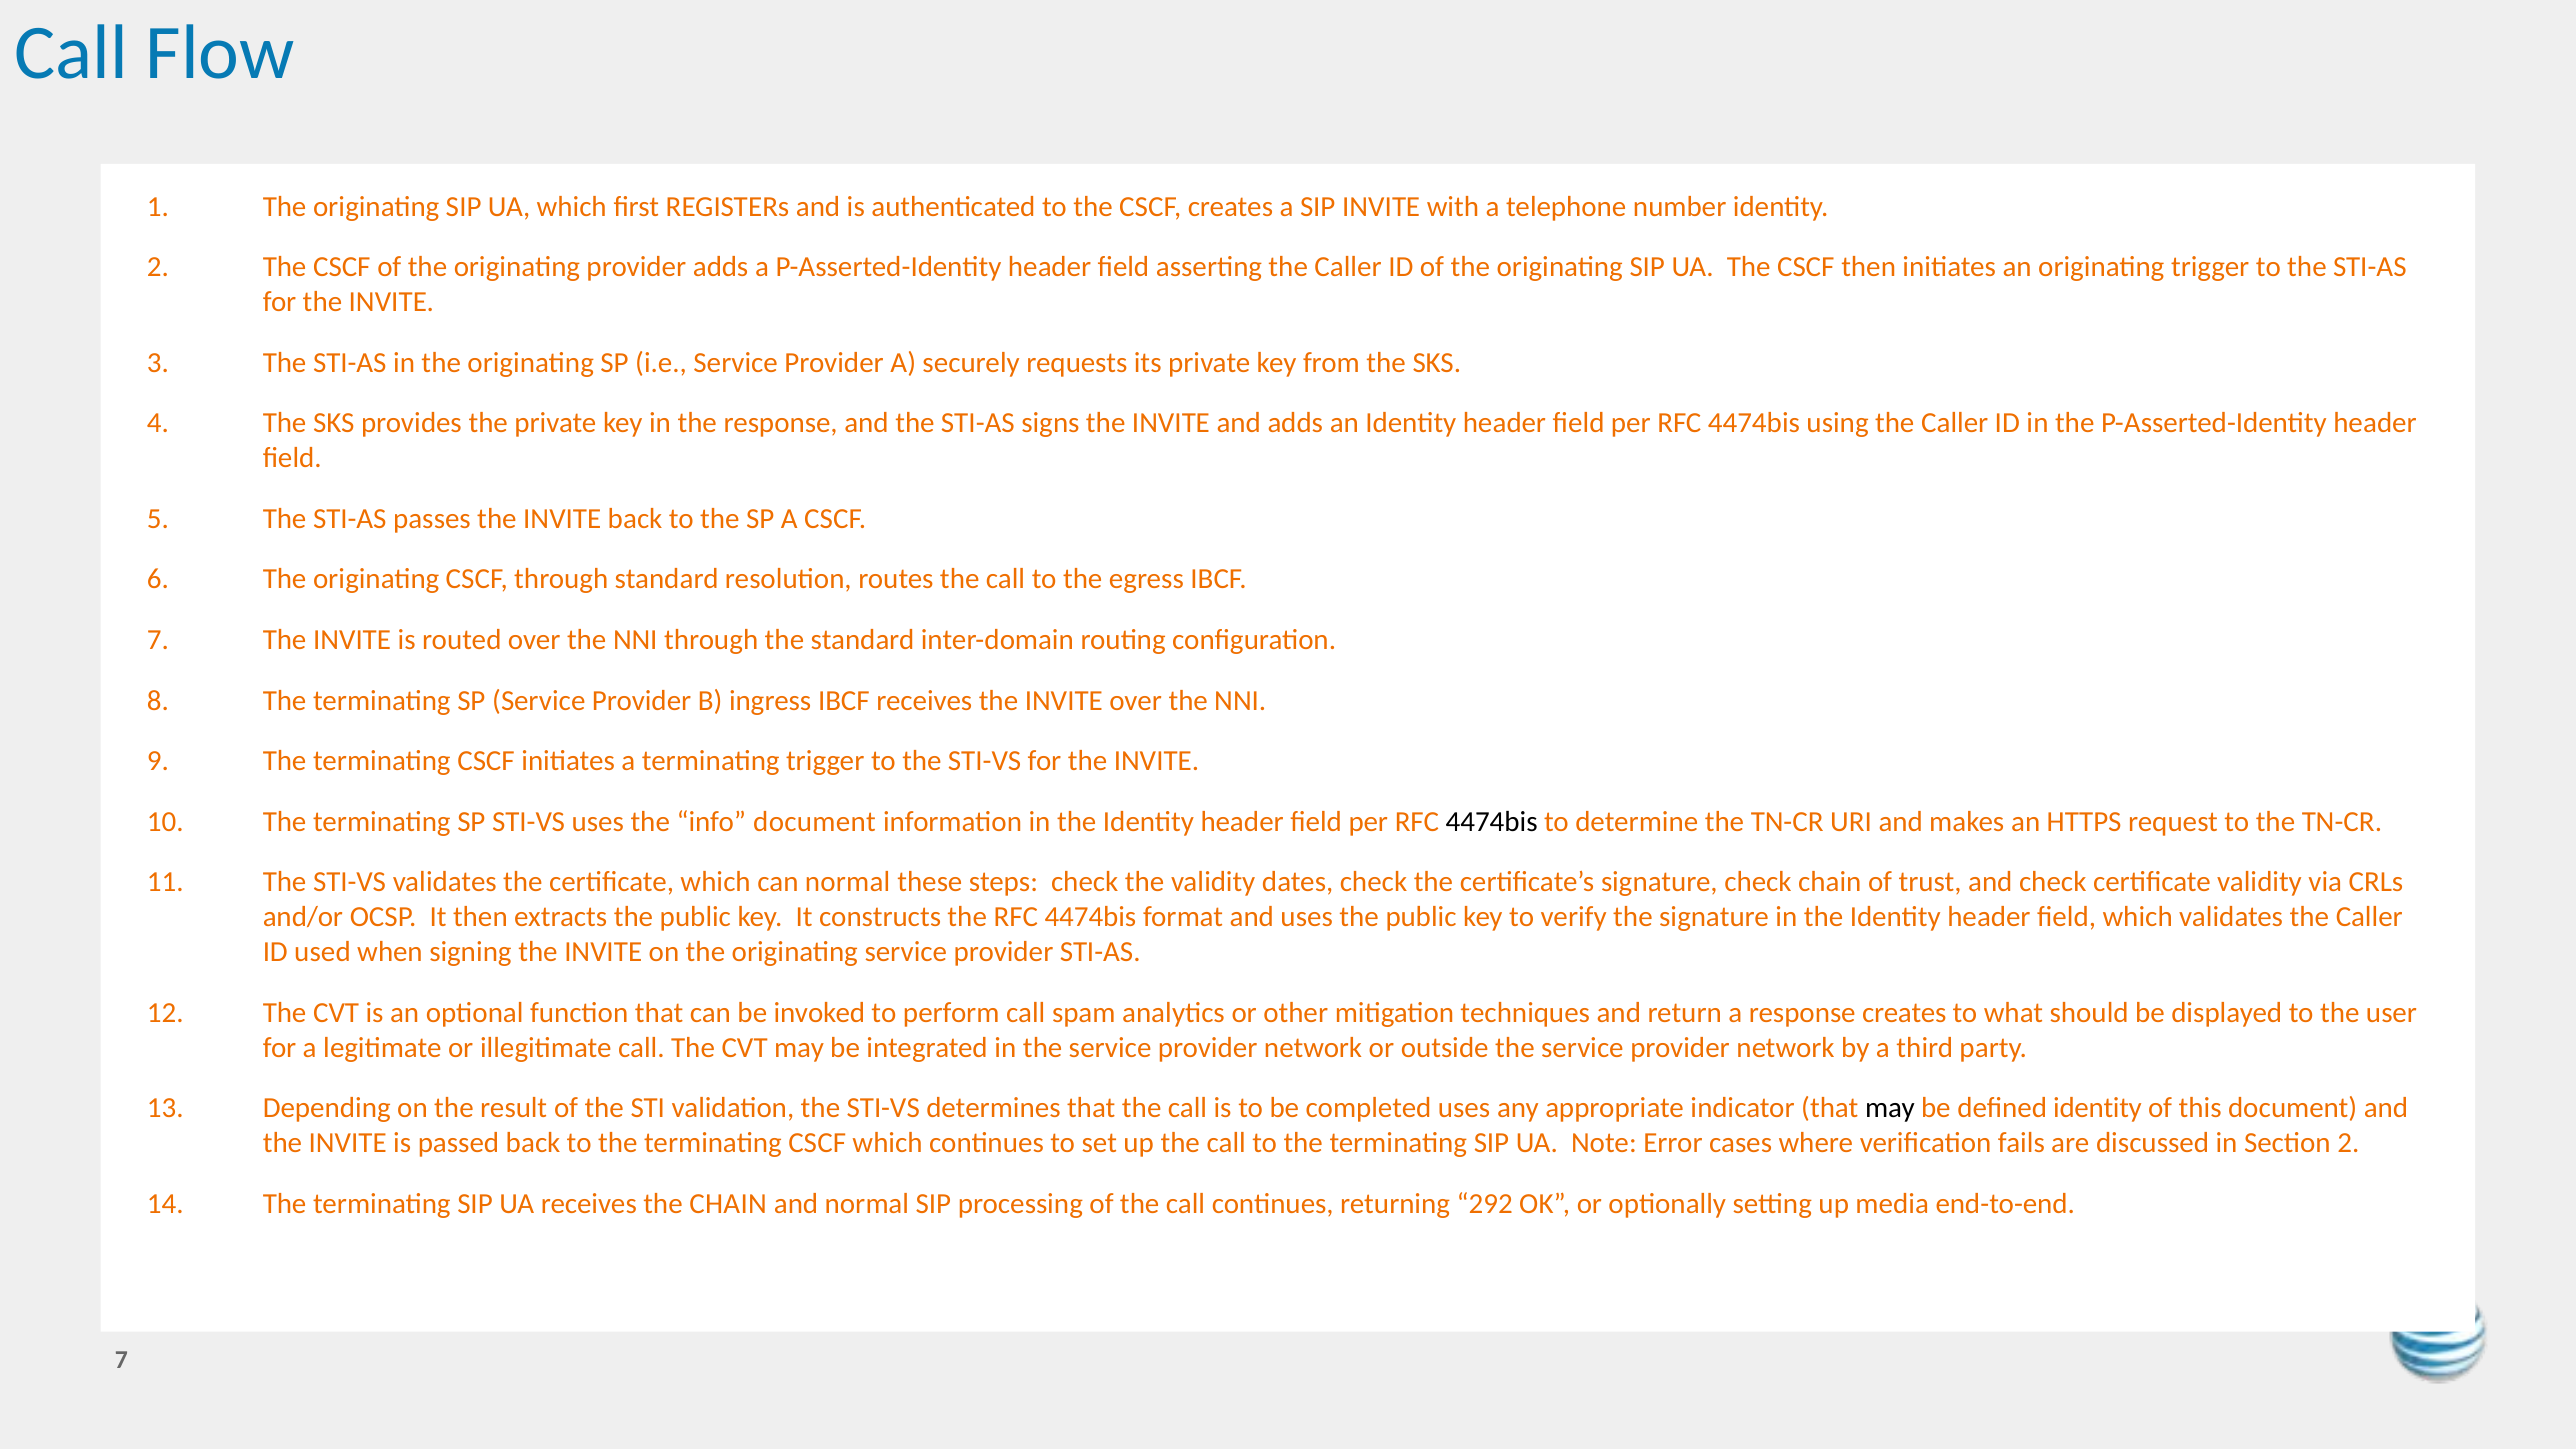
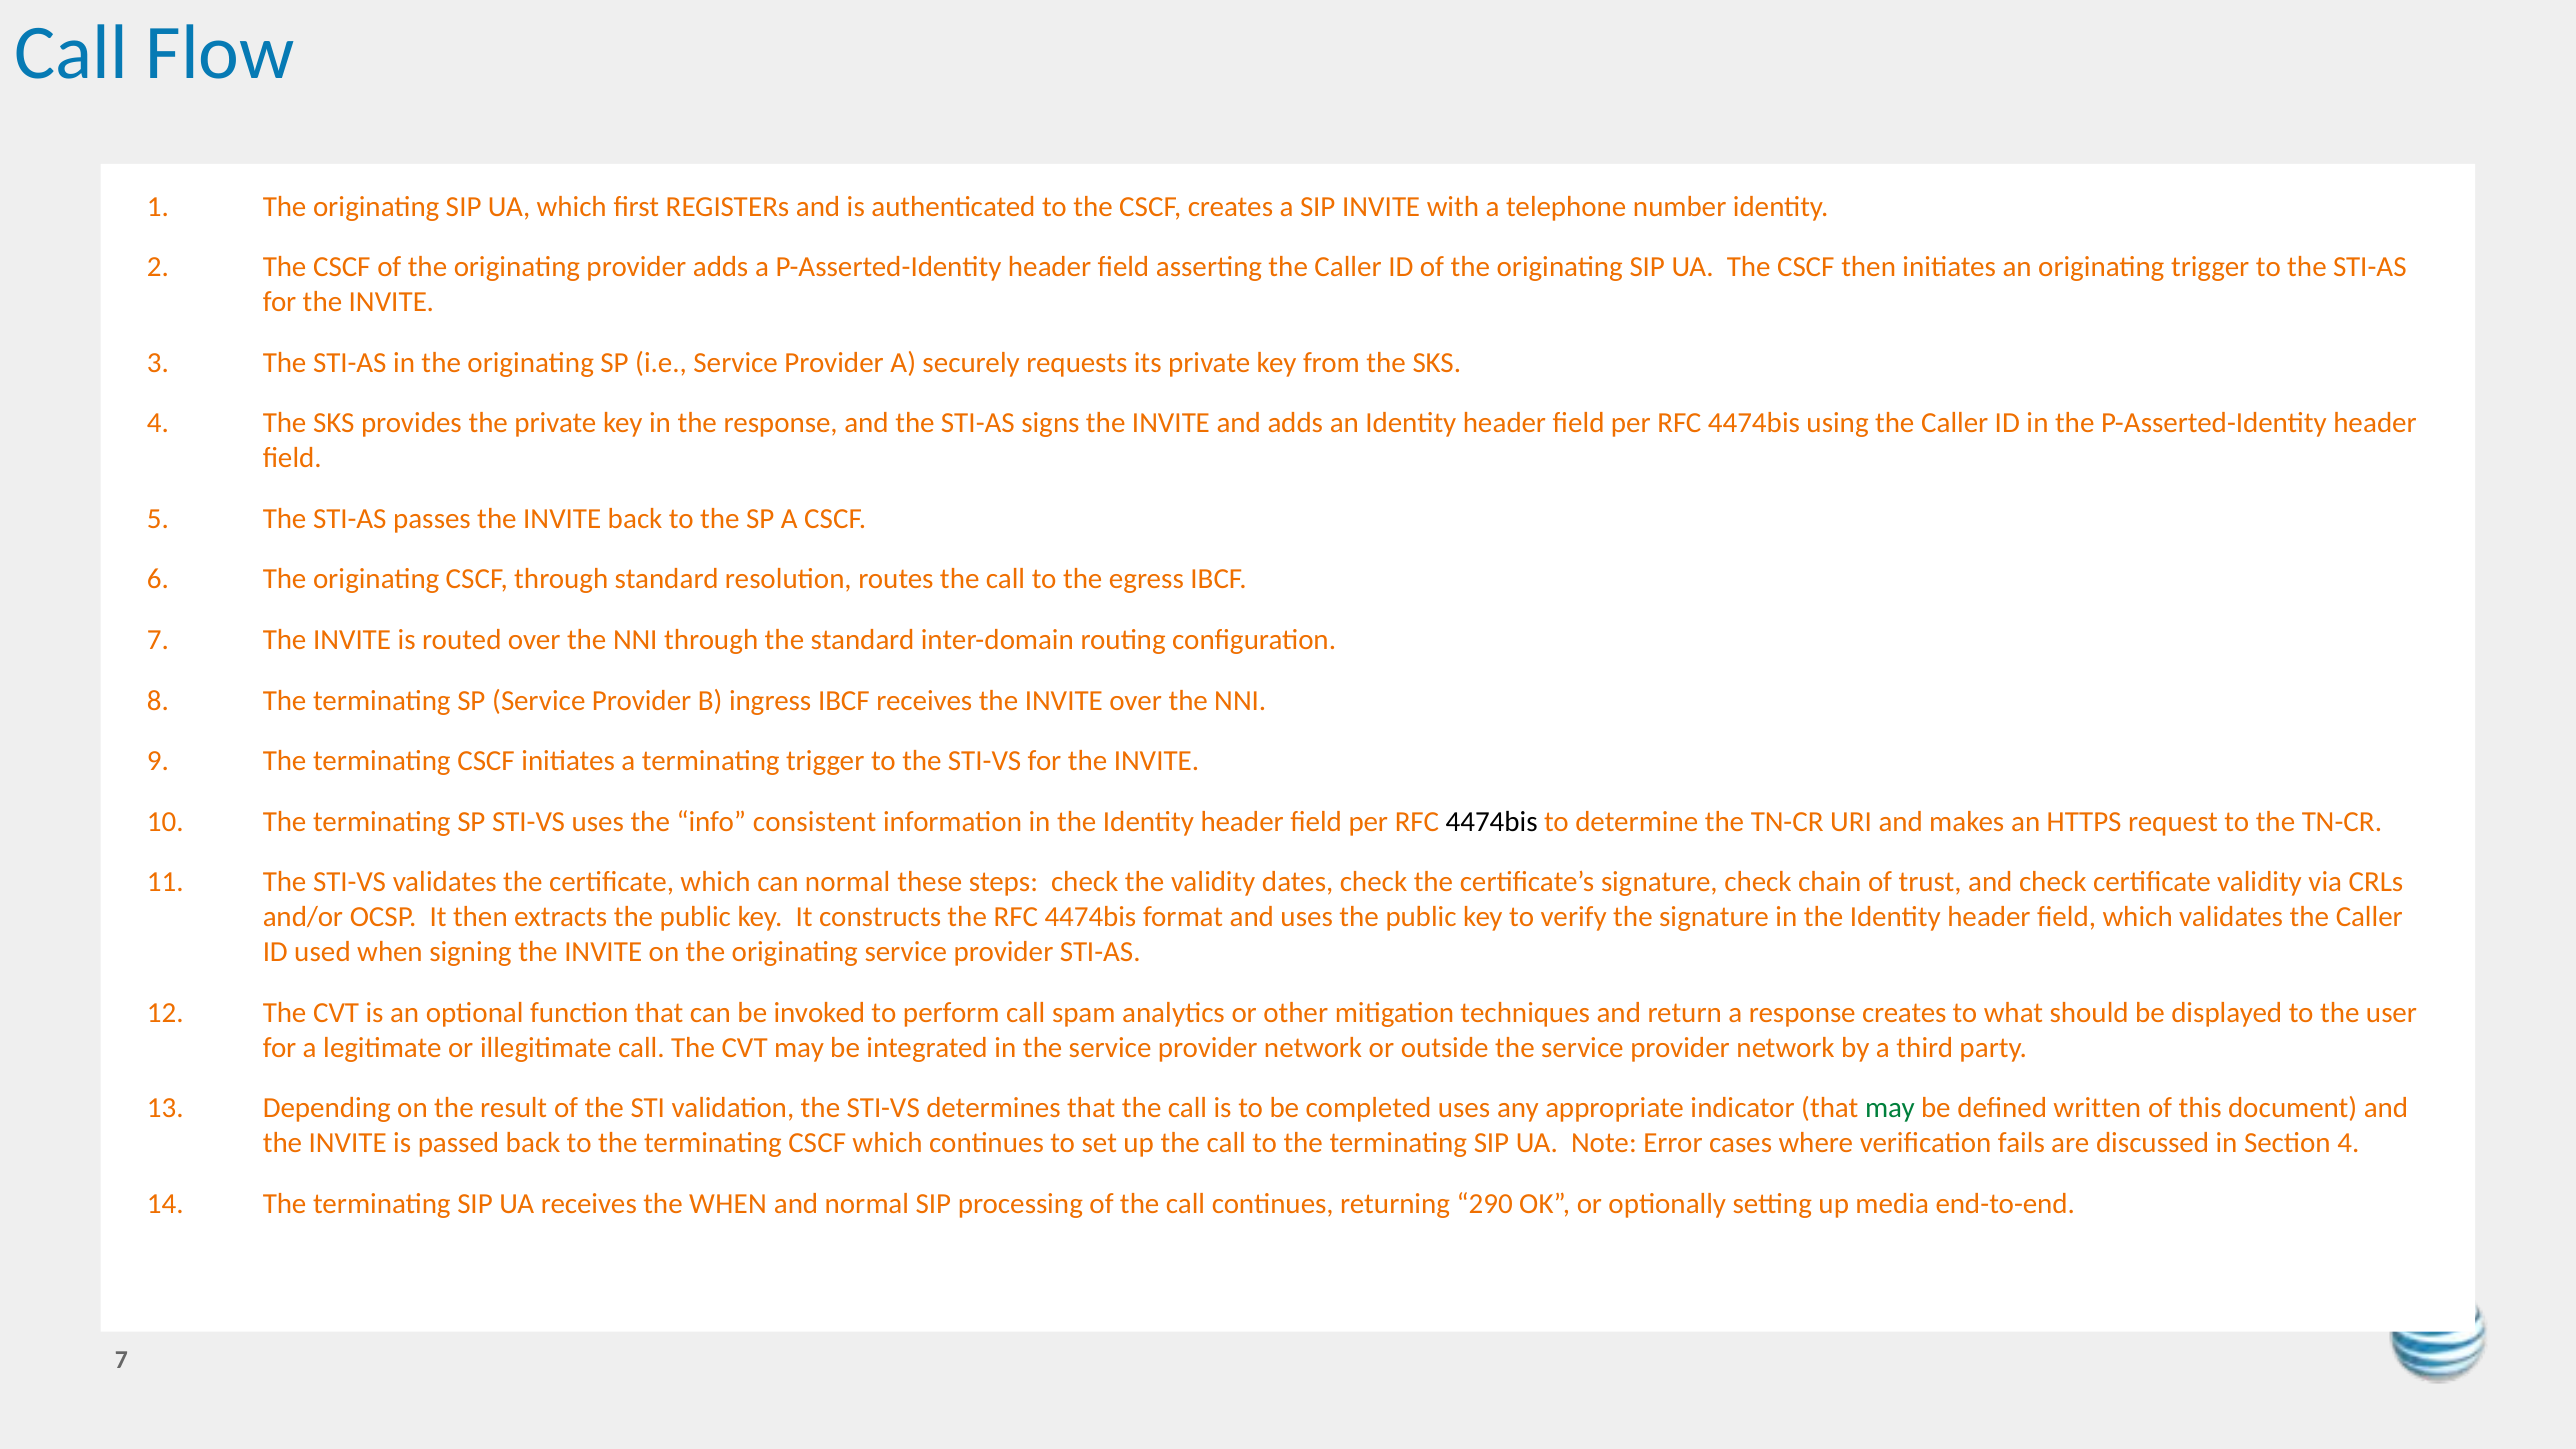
info document: document -> consistent
may at (1890, 1108) colour: black -> green
defined identity: identity -> written
Section 2: 2 -> 4
the CHAIN: CHAIN -> WHEN
292: 292 -> 290
